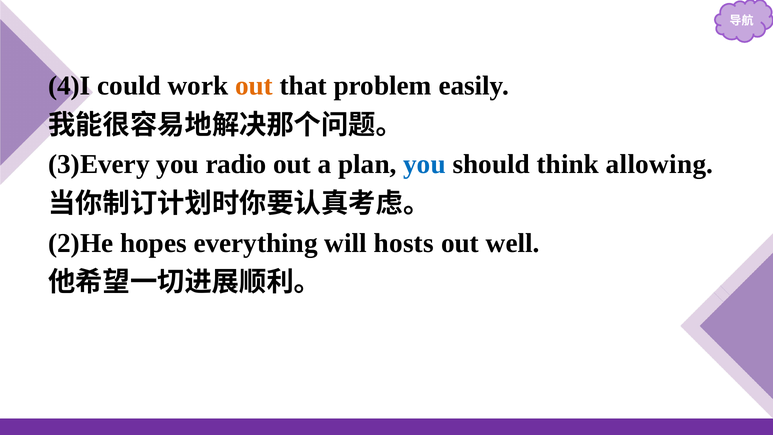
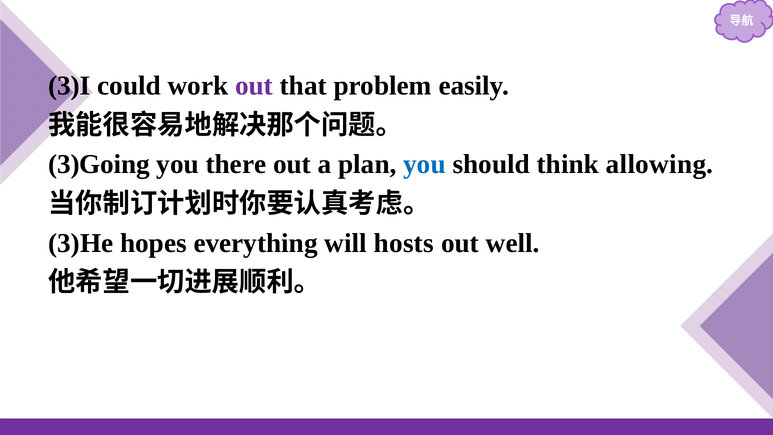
4)I: 4)I -> 3)I
out at (254, 86) colour: orange -> purple
3)Every: 3)Every -> 3)Going
radio: radio -> there
2)He: 2)He -> 3)He
